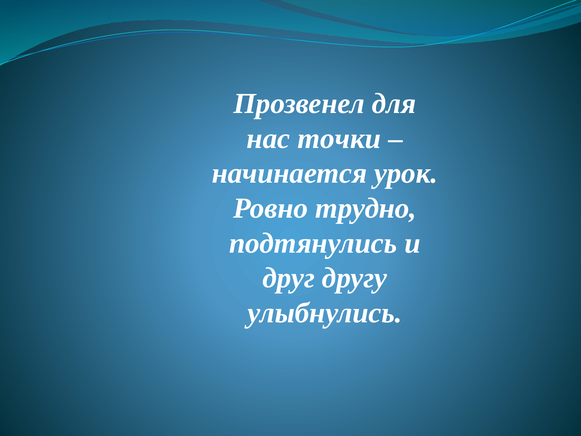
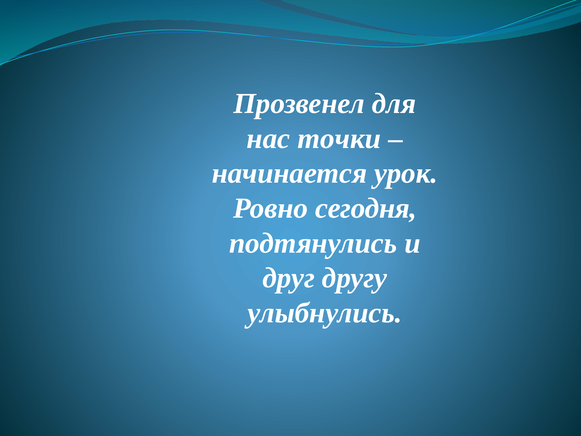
трудно: трудно -> сегодня
